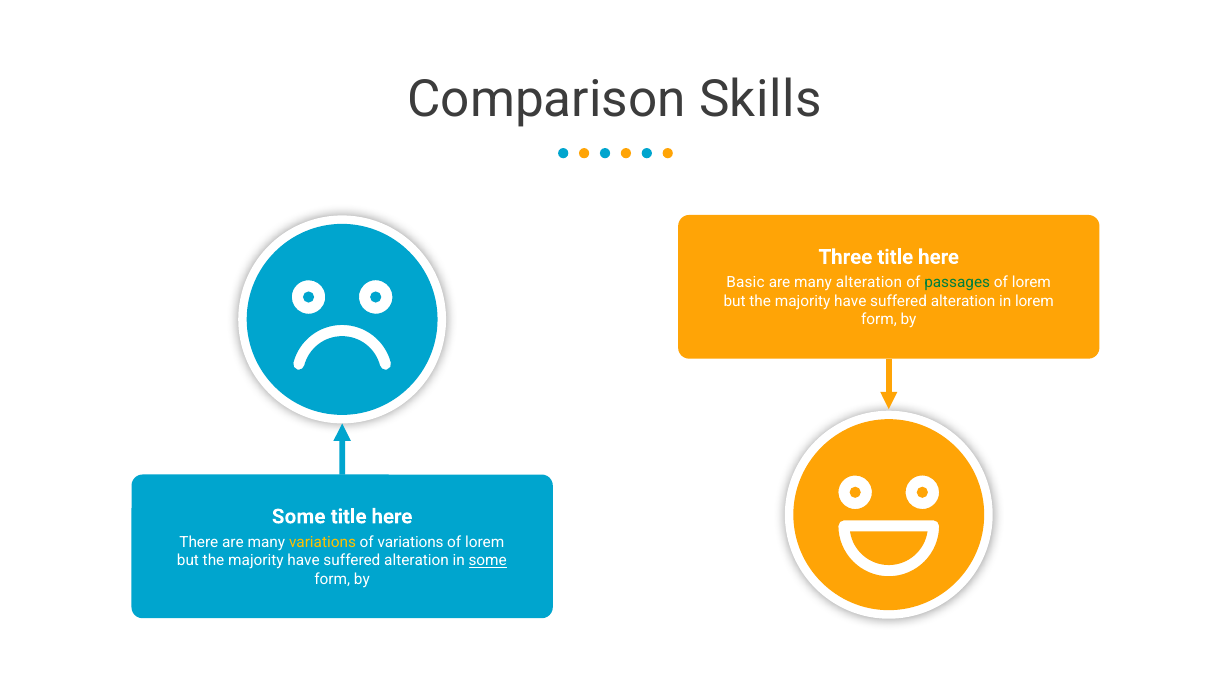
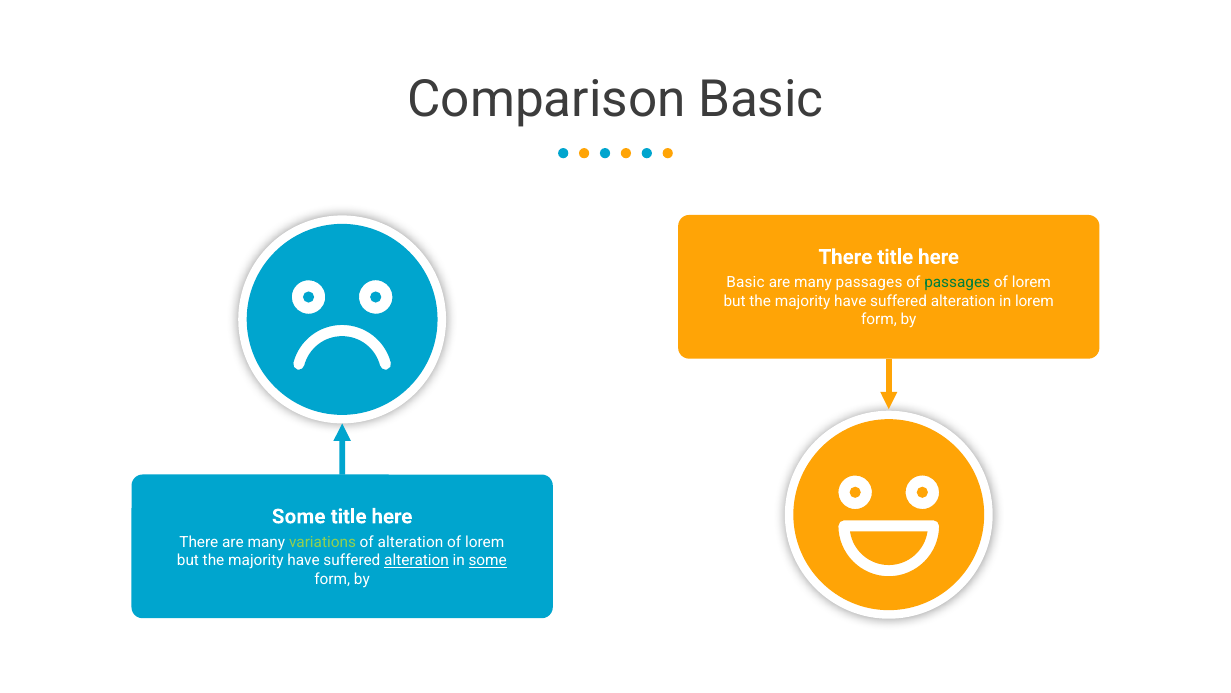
Comparison Skills: Skills -> Basic
Three at (845, 257): Three -> There
many alteration: alteration -> passages
variations at (322, 542) colour: yellow -> light green
of variations: variations -> alteration
alteration at (417, 560) underline: none -> present
